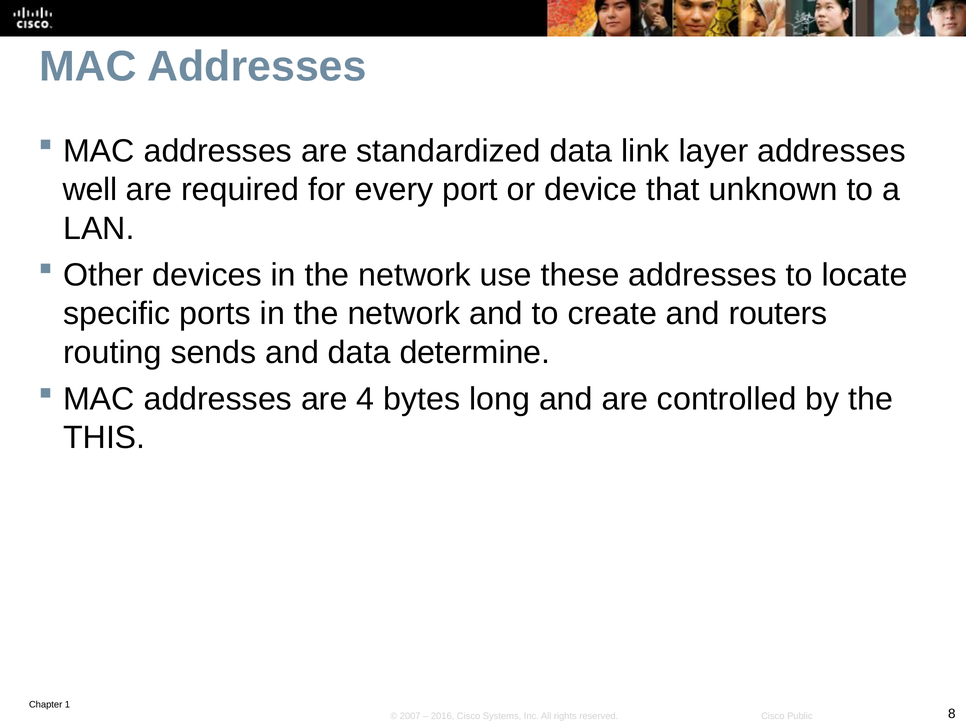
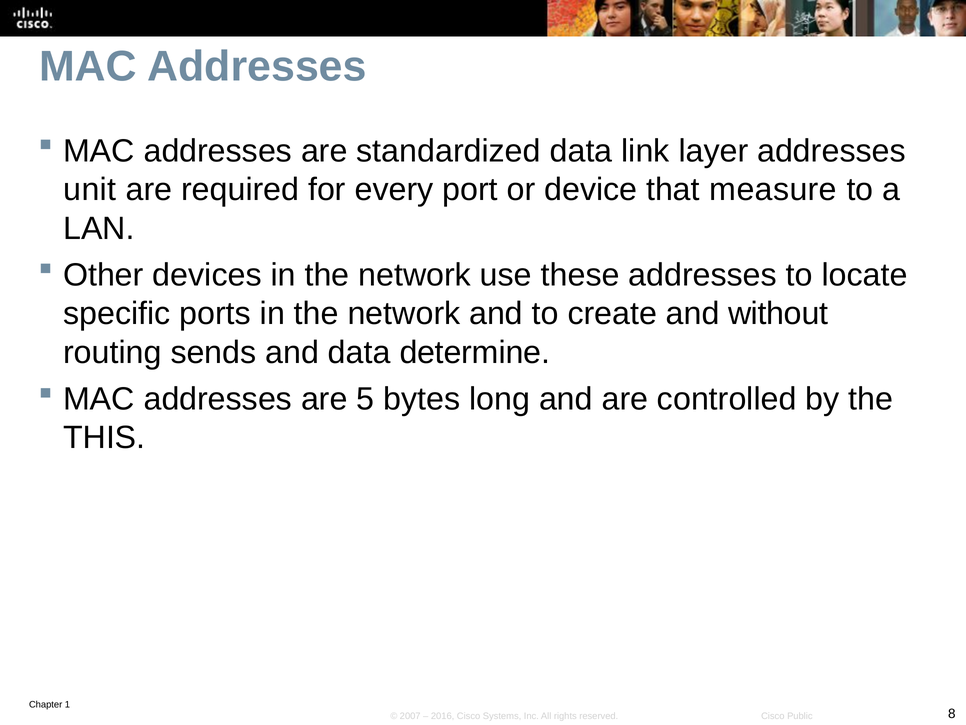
well: well -> unit
unknown: unknown -> measure
routers: routers -> without
4: 4 -> 5
